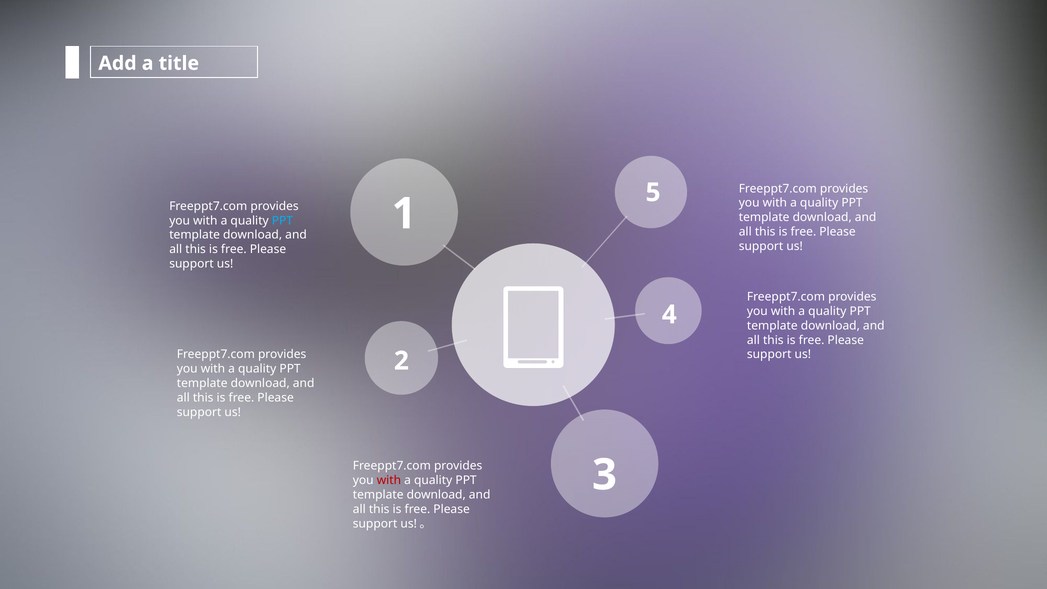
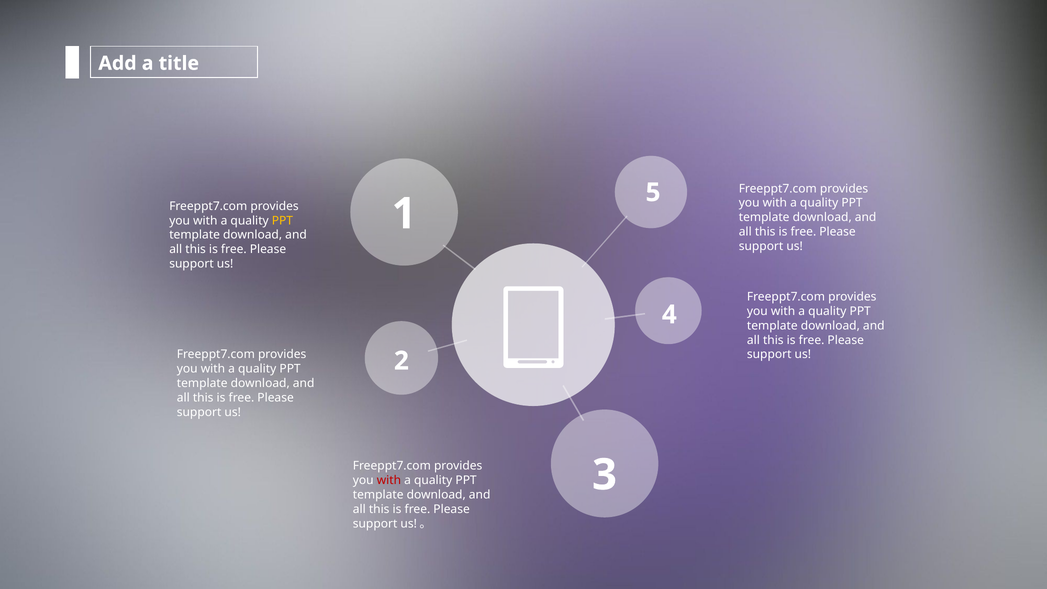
PPT at (282, 221) colour: light blue -> yellow
